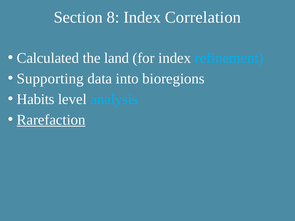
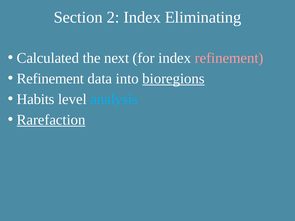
8: 8 -> 2
Correlation: Correlation -> Eliminating
land: land -> next
refinement at (229, 58) colour: light blue -> pink
Supporting at (50, 79): Supporting -> Refinement
bioregions underline: none -> present
